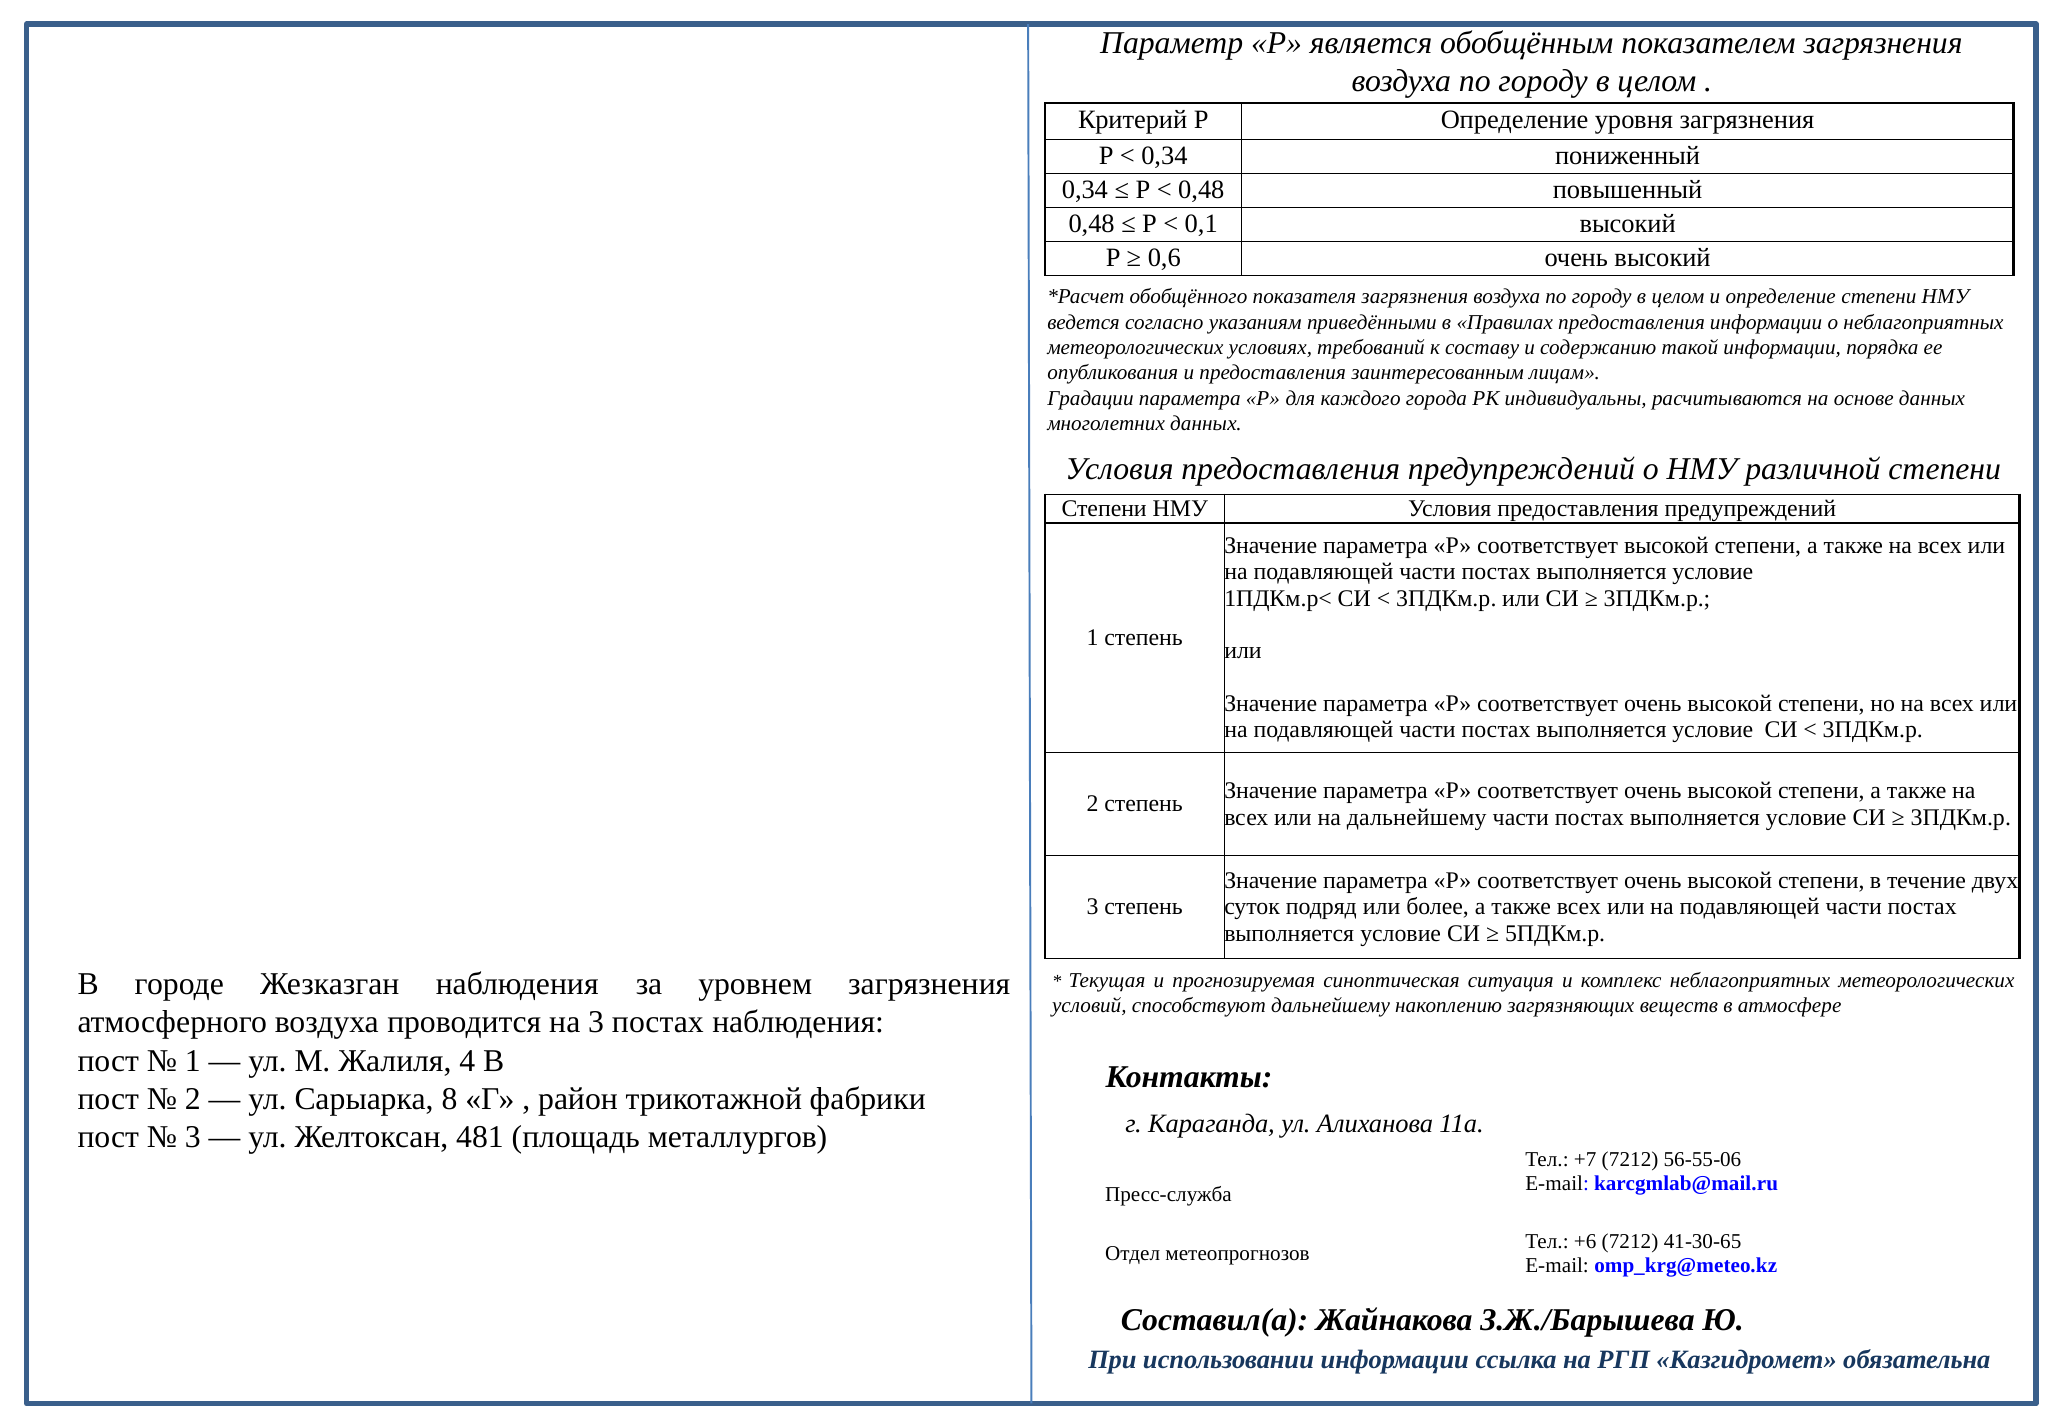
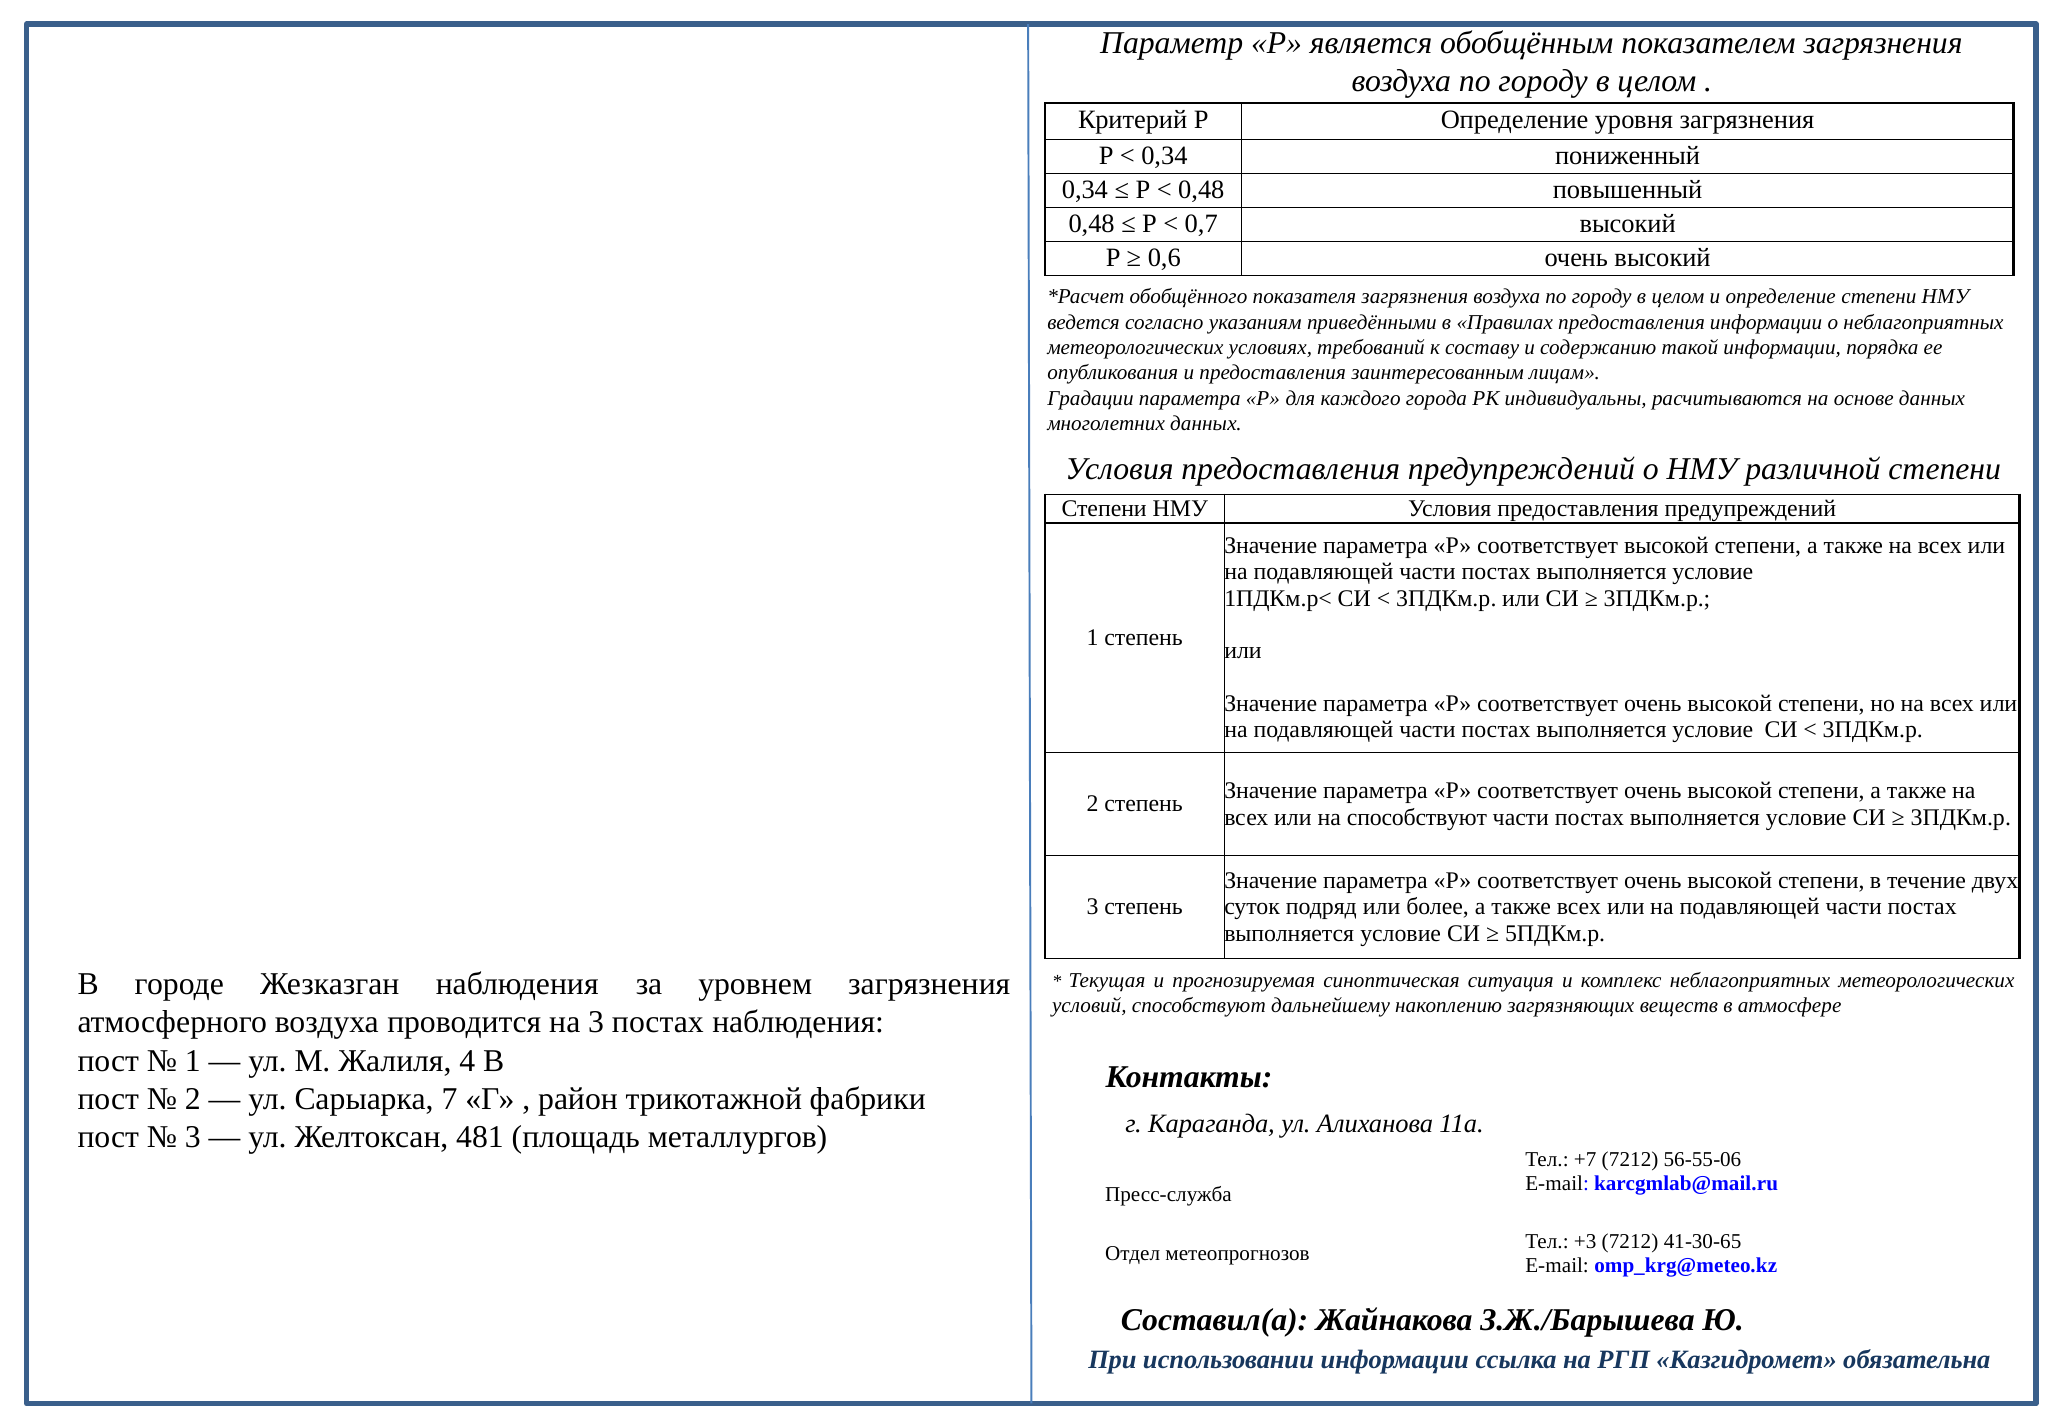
0,1: 0,1 -> 0,7
на дальнейшему: дальнейшему -> способствуют
8: 8 -> 7
+6: +6 -> +3
